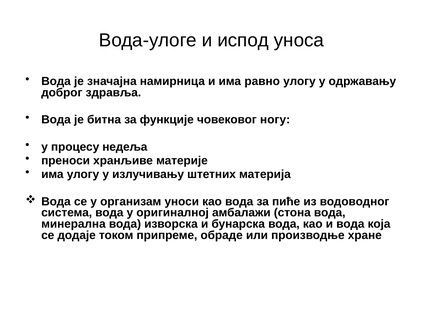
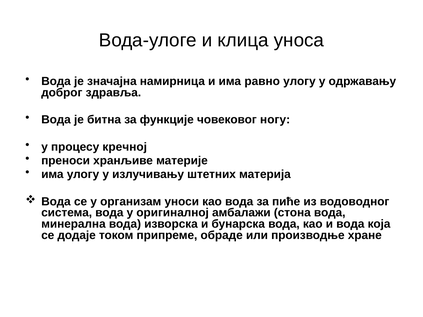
испод: испод -> клица
недеља: недеља -> кречној
